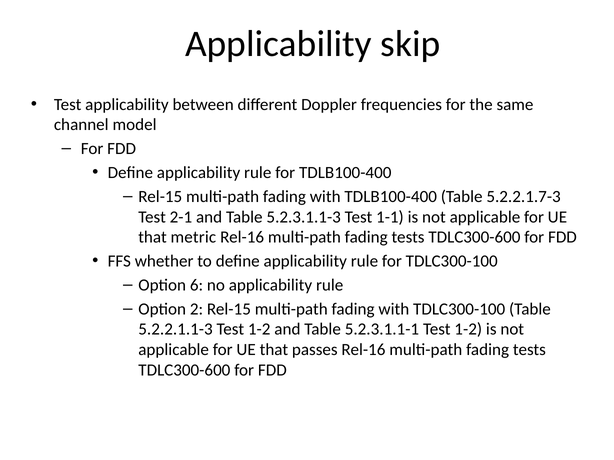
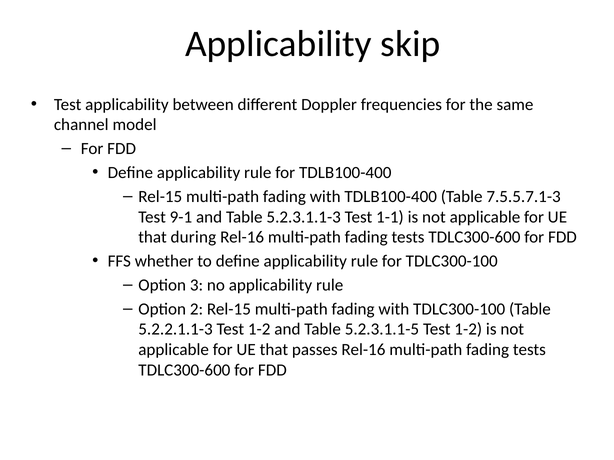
5.2.2.1.7-3: 5.2.2.1.7-3 -> 7.5.5.7.1-3
2-1: 2-1 -> 9-1
metric: metric -> during
6: 6 -> 3
5.2.3.1.1-1: 5.2.3.1.1-1 -> 5.2.3.1.1-5
